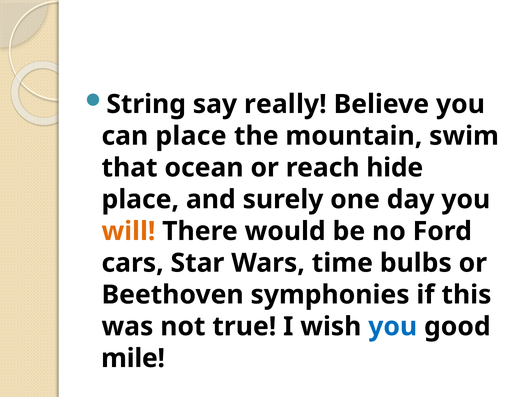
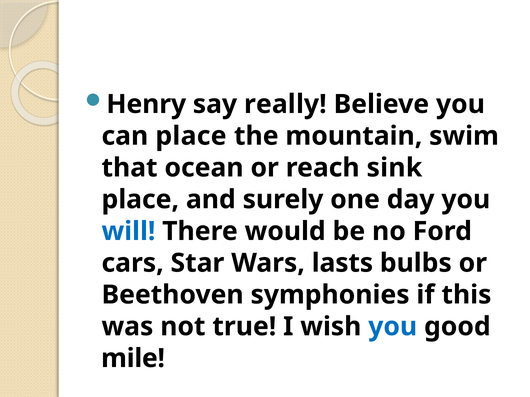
String: String -> Henry
hide: hide -> sink
will colour: orange -> blue
time: time -> lasts
